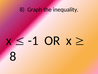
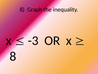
-1: -1 -> -3
